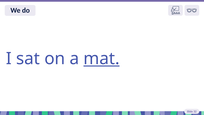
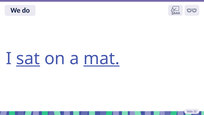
sat underline: none -> present
